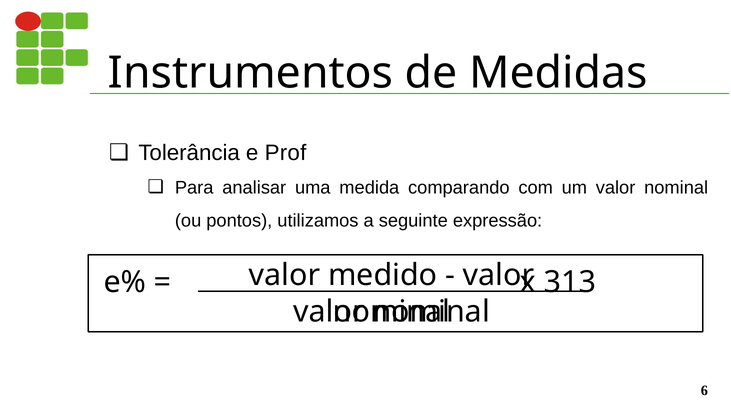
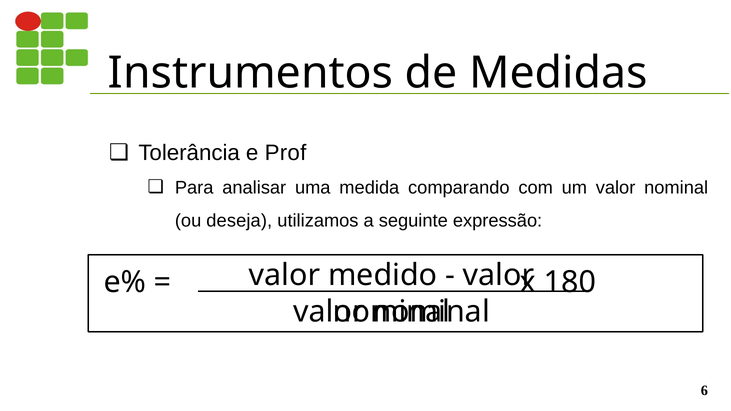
pontos: pontos -> deseja
313: 313 -> 180
